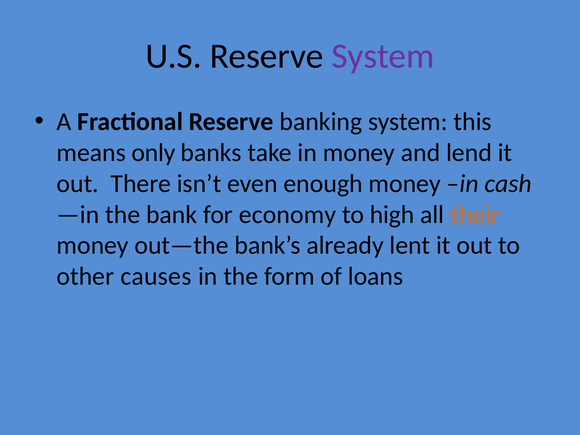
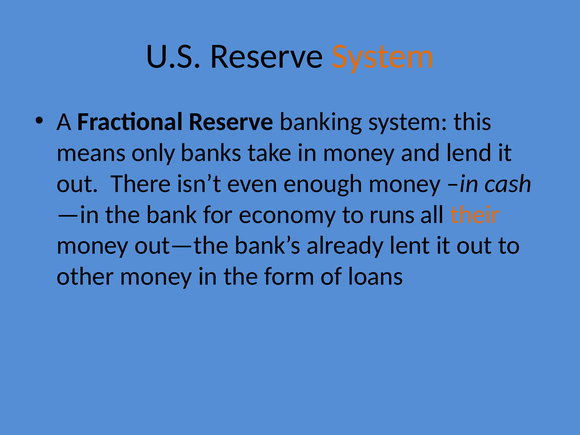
System at (383, 56) colour: purple -> orange
high: high -> runs
other causes: causes -> money
